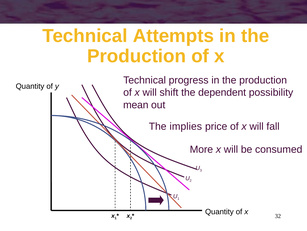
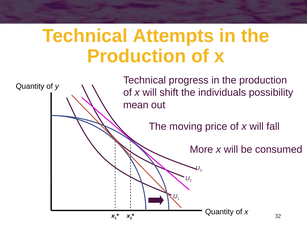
dependent: dependent -> individuals
implies: implies -> moving
